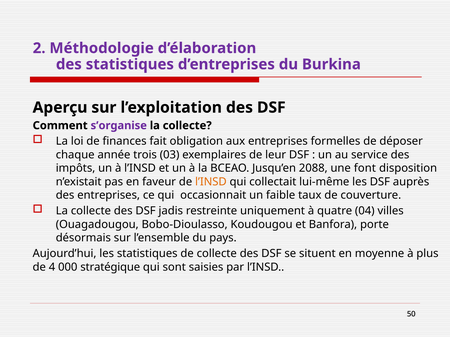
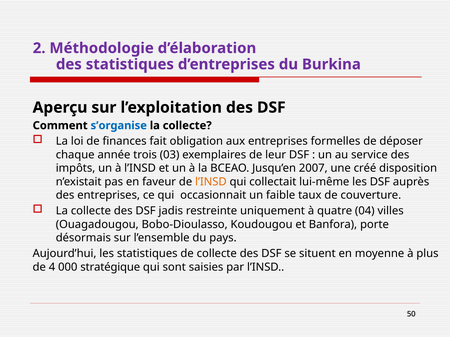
s’organise colour: purple -> blue
2088: 2088 -> 2007
font: font -> créé
